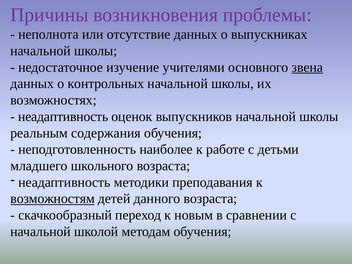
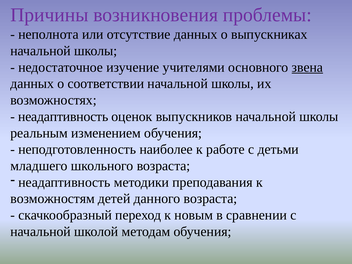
контрольных: контрольных -> соответствии
содержания: содержания -> изменением
возможностям underline: present -> none
